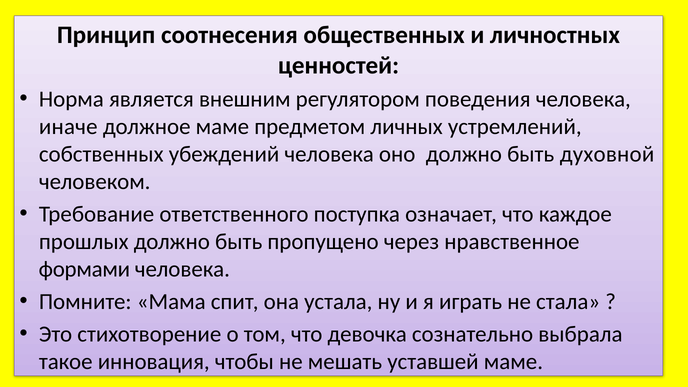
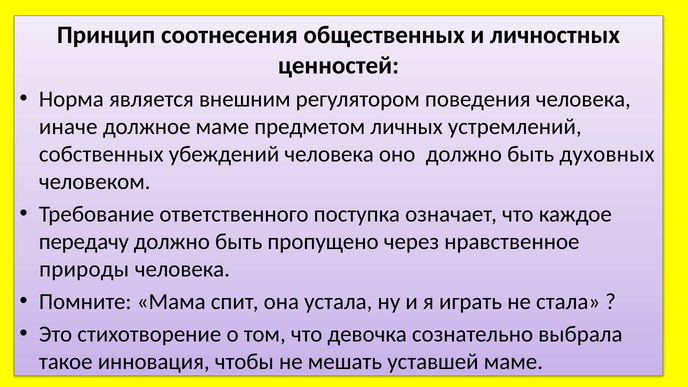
духовной: духовной -> духовных
прошлых: прошлых -> передачу
формами: формами -> природы
